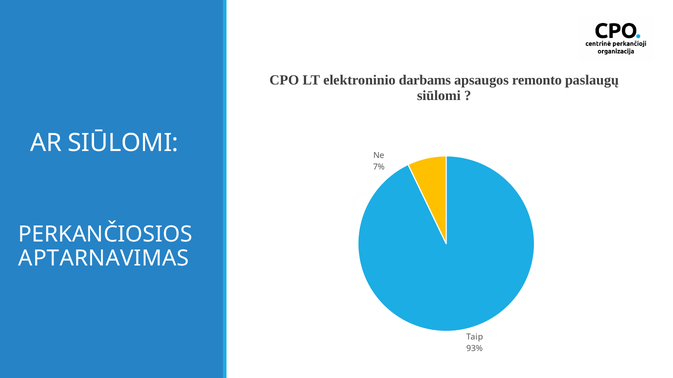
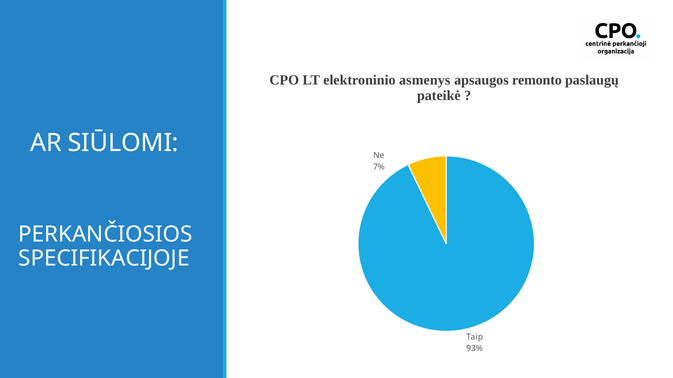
darbams: darbams -> asmenys
siūlomi at (439, 96): siūlomi -> pateikė
APTARNAVIMAS: APTARNAVIMAS -> SPECIFIKACIJOJE
